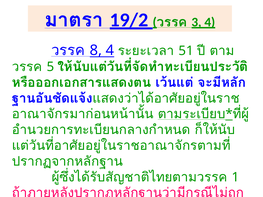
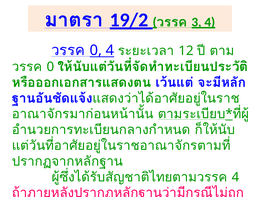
8 at (96, 50): 8 -> 0
51: 51 -> 12
5 at (50, 67): 5 -> 0
1 at (235, 177): 1 -> 4
